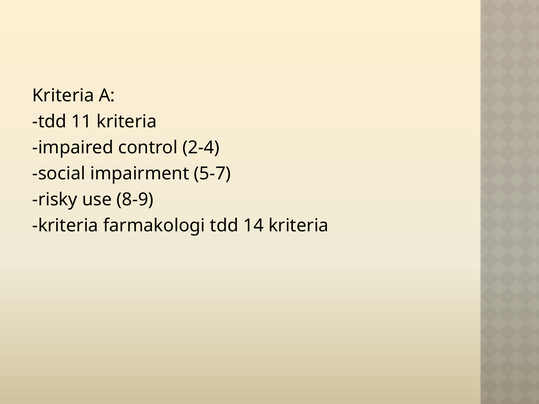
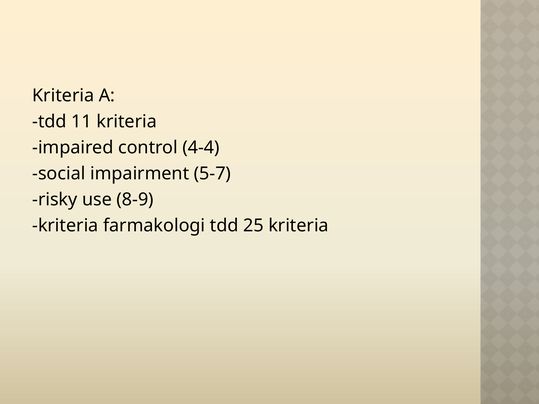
2-4: 2-4 -> 4-4
14: 14 -> 25
